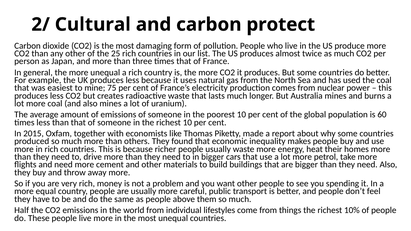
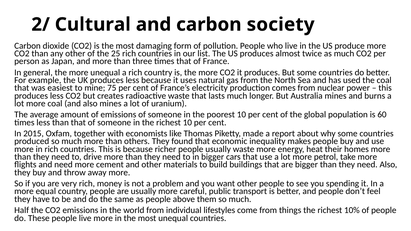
protect: protect -> society
